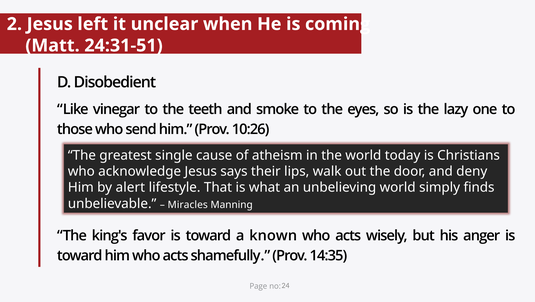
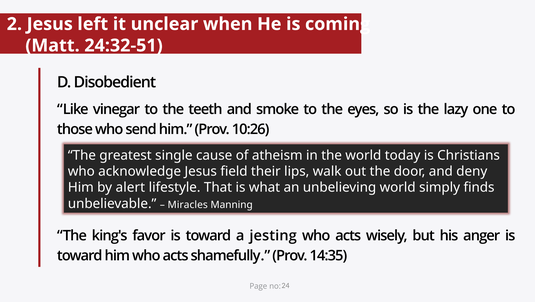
24:31-51: 24:31-51 -> 24:32-51
says: says -> field
known: known -> jesting
